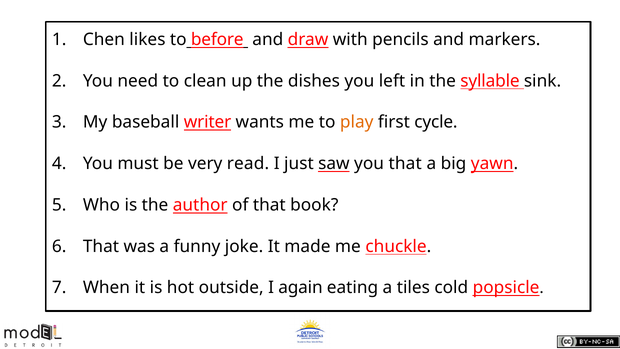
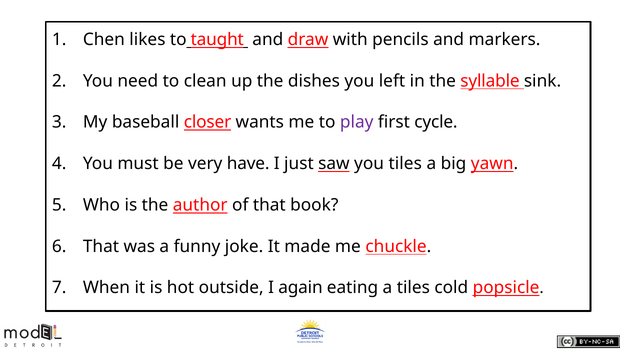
before: before -> taught
writer: writer -> closer
play colour: orange -> purple
read: read -> have
you that: that -> tiles
